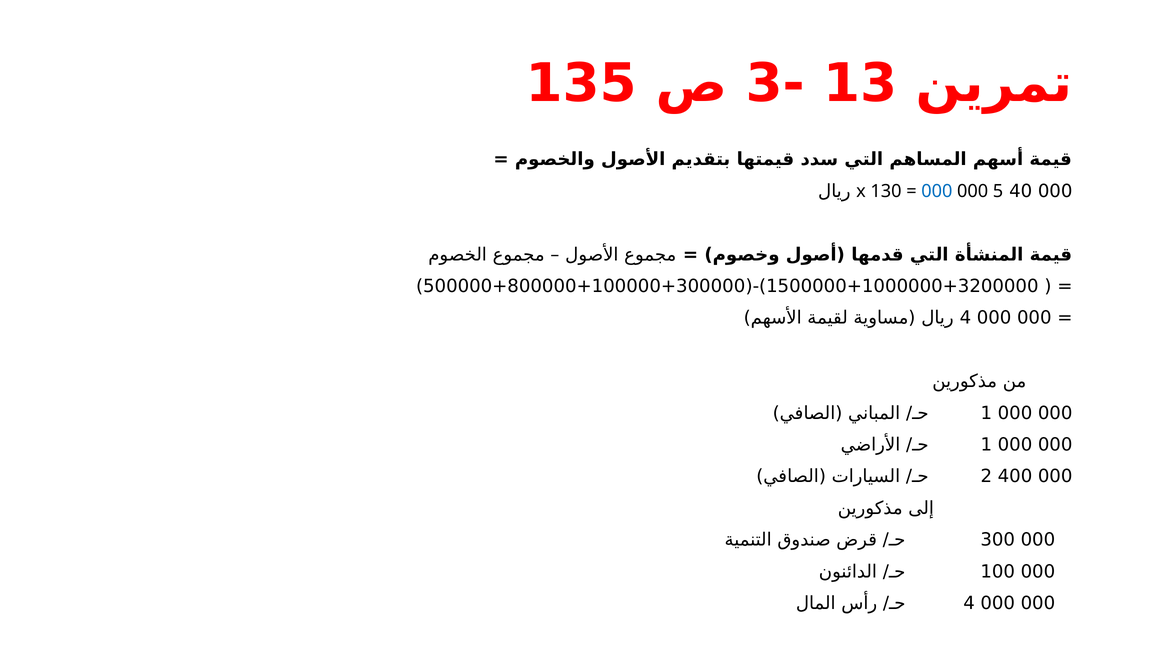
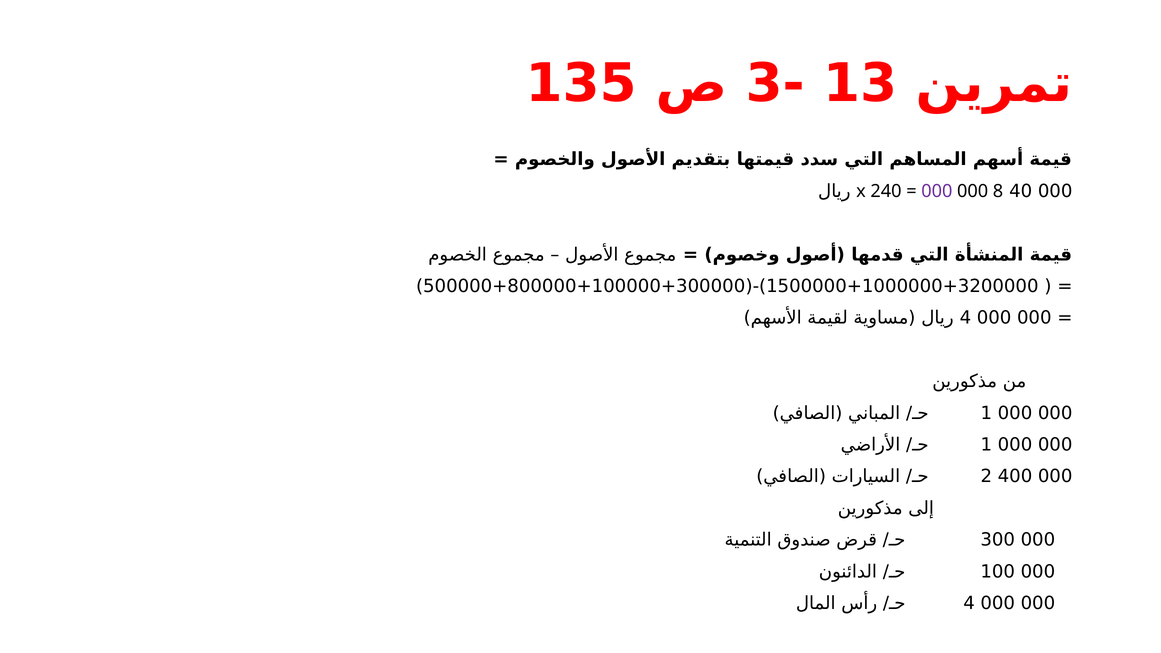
130: 130 -> 240
000 at (937, 191) colour: blue -> purple
5: 5 -> 8
